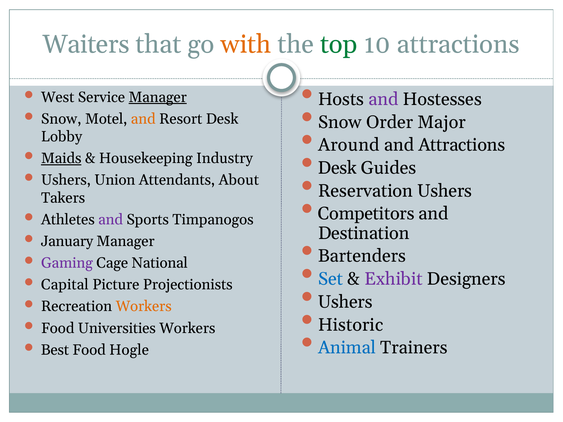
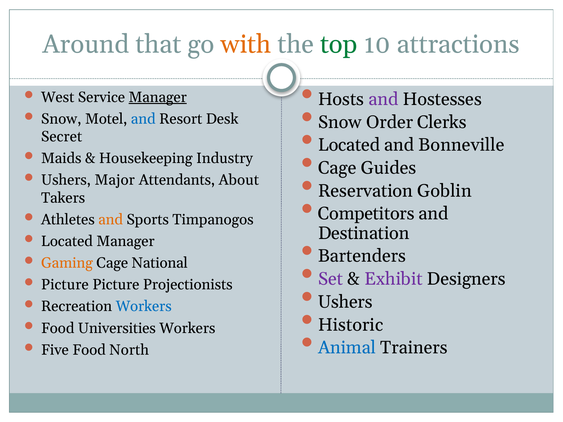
Waiters: Waiters -> Around
Major: Major -> Clerks
and at (143, 119) colour: orange -> blue
Lobby: Lobby -> Secret
Around at (349, 145): Around -> Located
and Attractions: Attractions -> Bonneville
Maids underline: present -> none
Desk at (337, 168): Desk -> Cage
Union: Union -> Major
Reservation Ushers: Ushers -> Goblin
and at (111, 220) colour: purple -> orange
January at (67, 241): January -> Located
Gaming colour: purple -> orange
Set colour: blue -> purple
Capital at (65, 285): Capital -> Picture
Workers at (144, 307) colour: orange -> blue
Best: Best -> Five
Hogle: Hogle -> North
